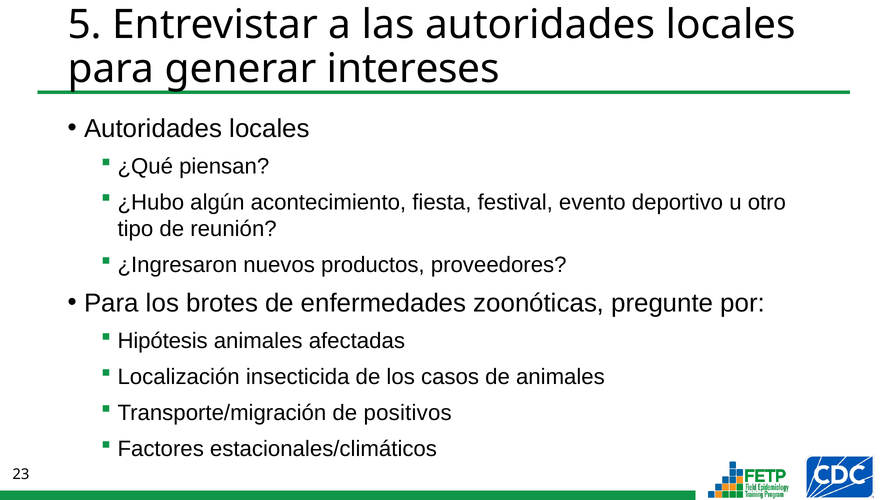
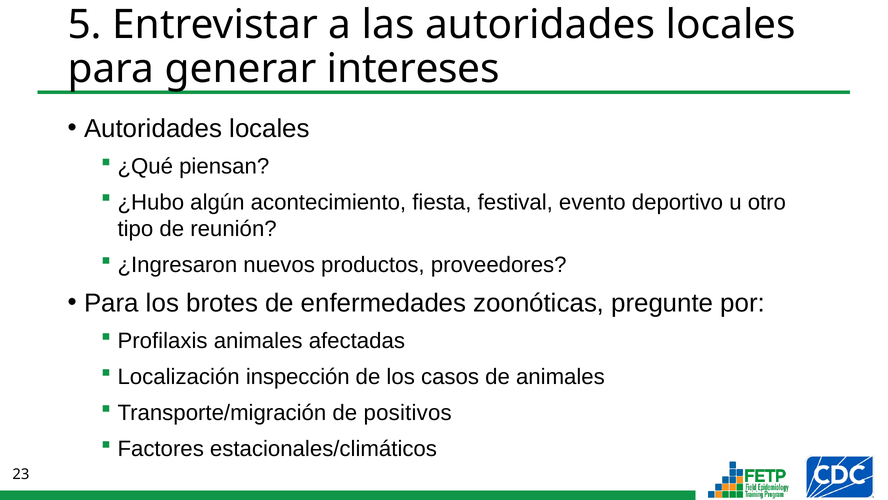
Hipótesis: Hipótesis -> Profilaxis
insecticida: insecticida -> inspección
